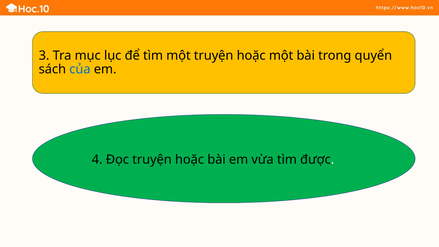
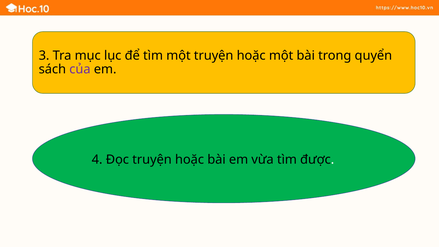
của colour: blue -> purple
